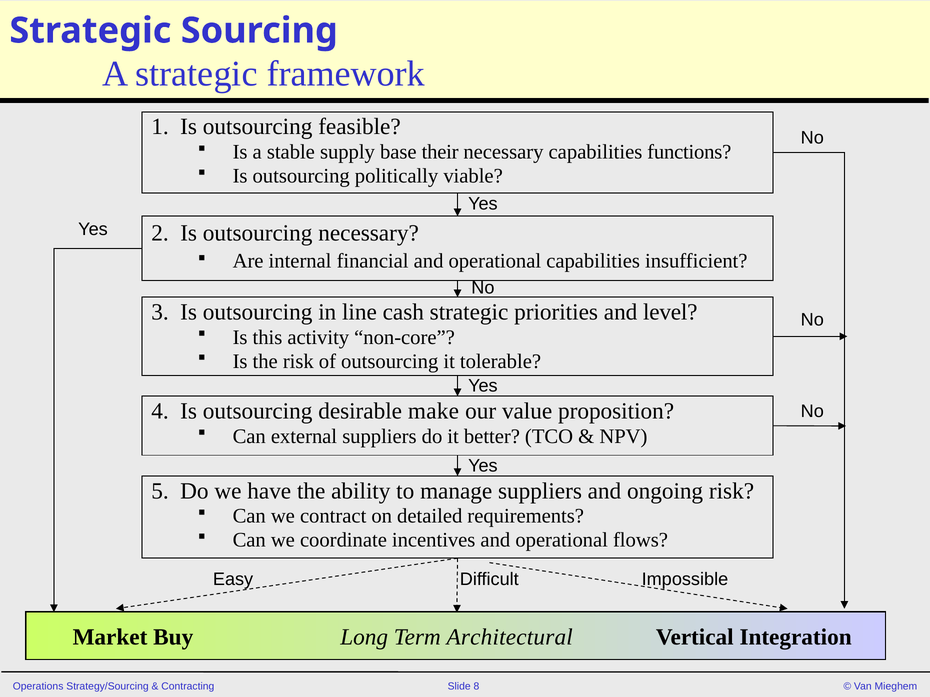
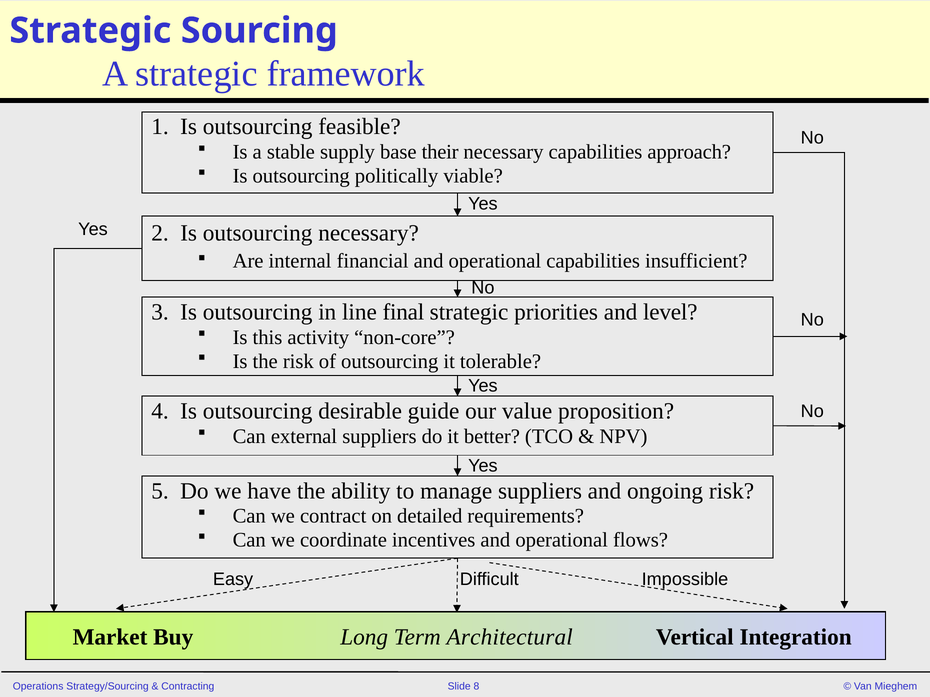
functions: functions -> approach
cash: cash -> final
make: make -> guide
